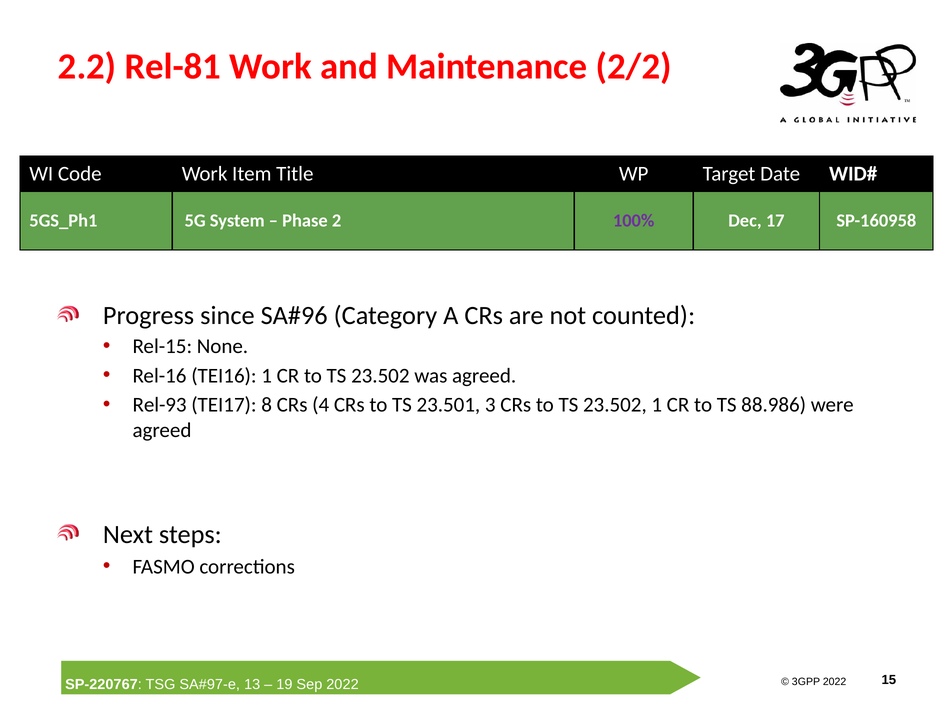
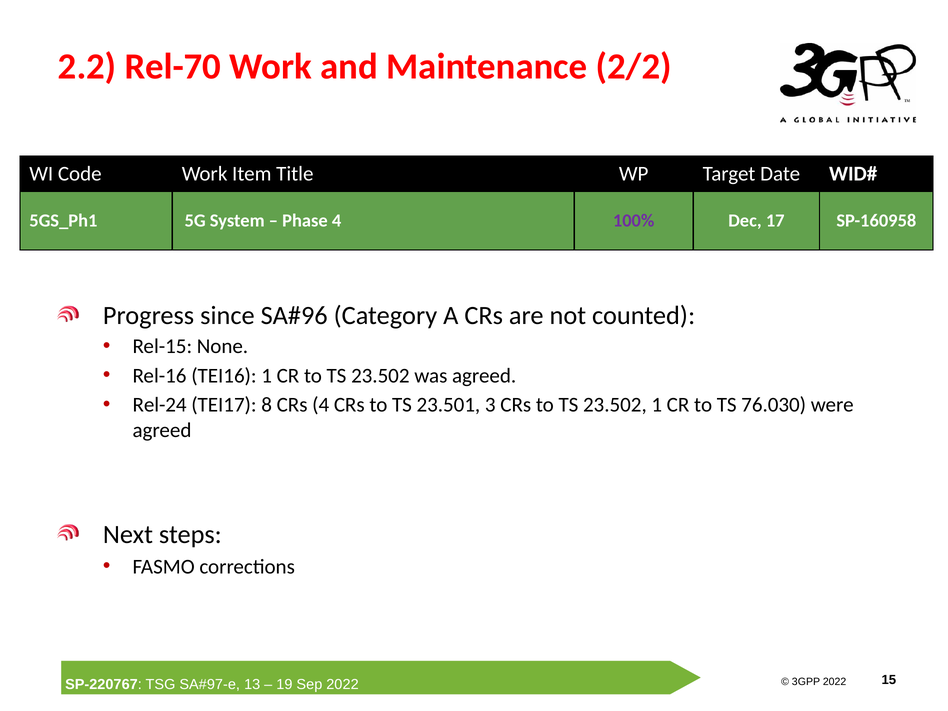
Rel-81: Rel-81 -> Rel-70
Phase 2: 2 -> 4
Rel-93: Rel-93 -> Rel-24
88.986: 88.986 -> 76.030
